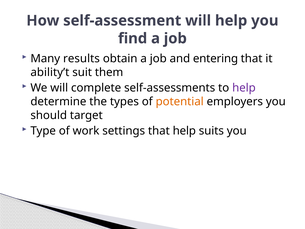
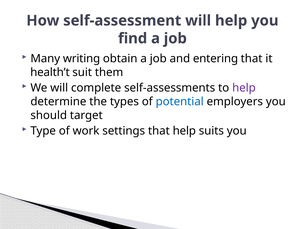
results: results -> writing
ability’t: ability’t -> health’t
potential colour: orange -> blue
